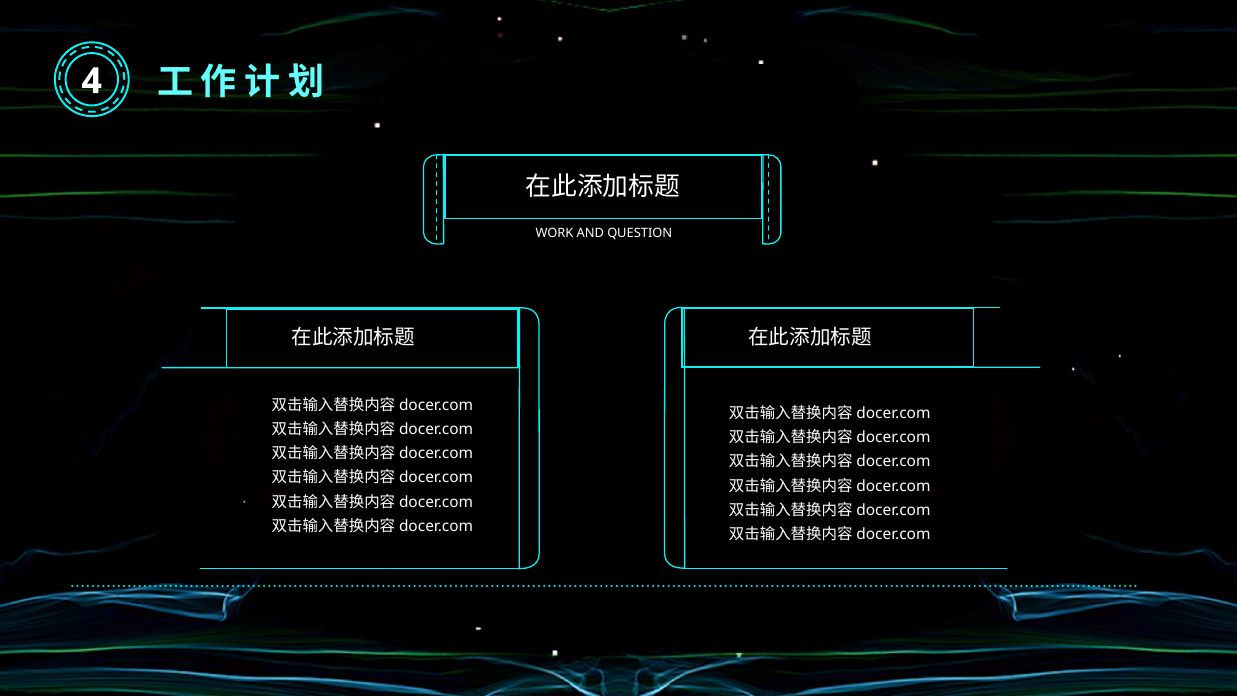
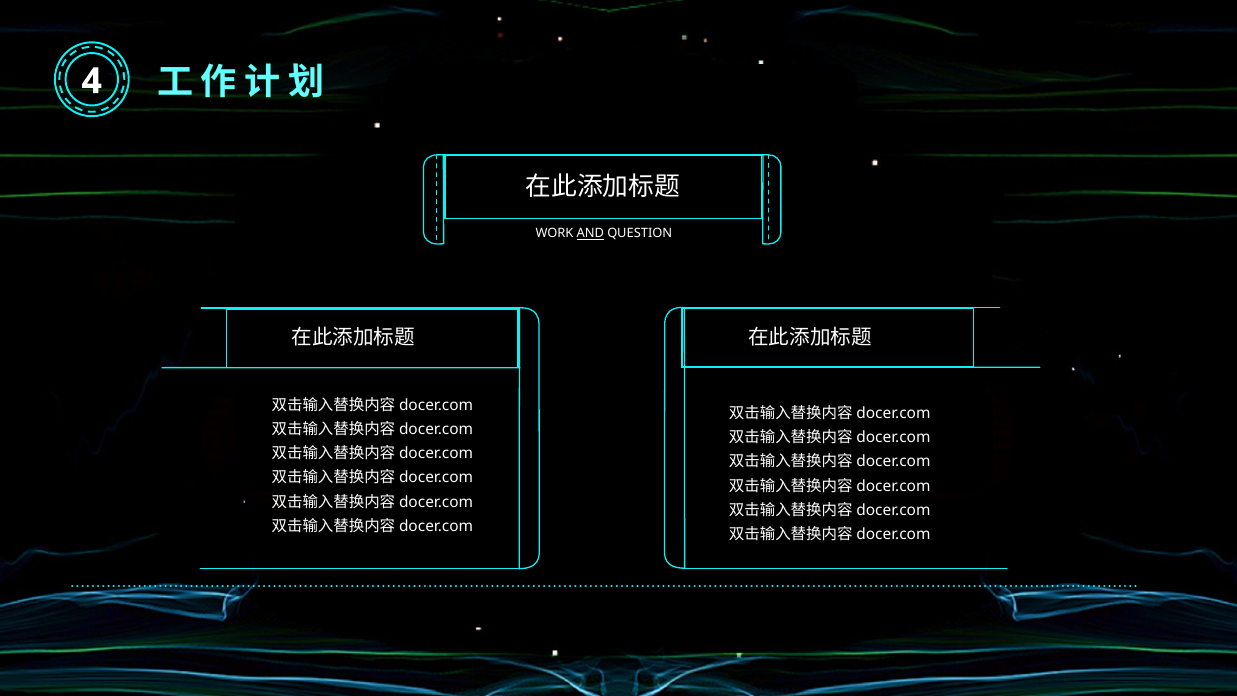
AND underline: none -> present
